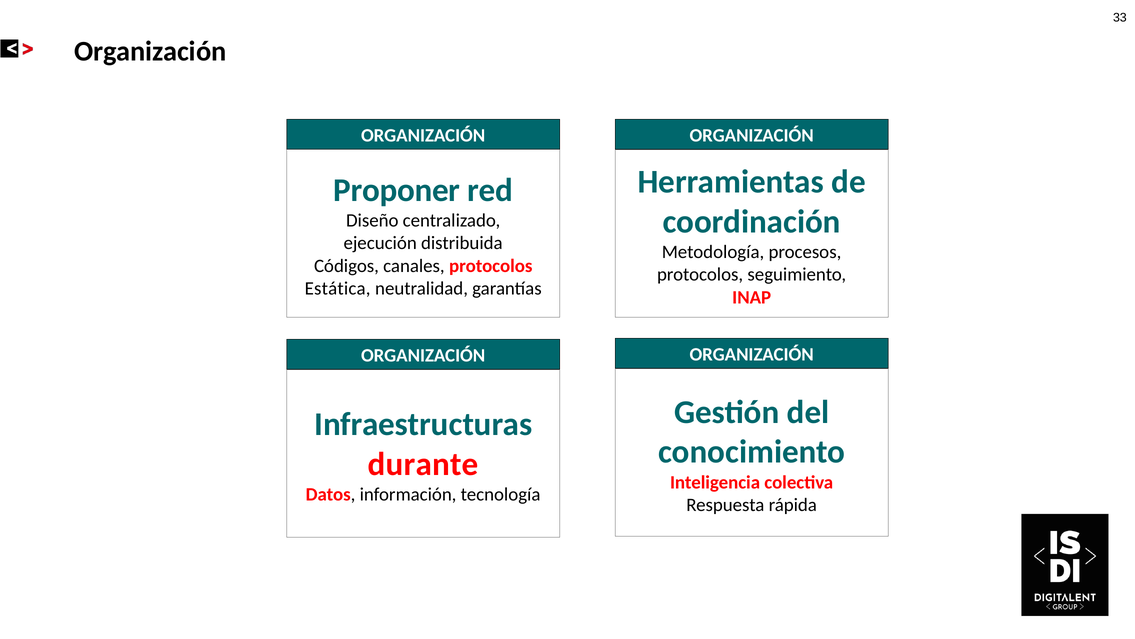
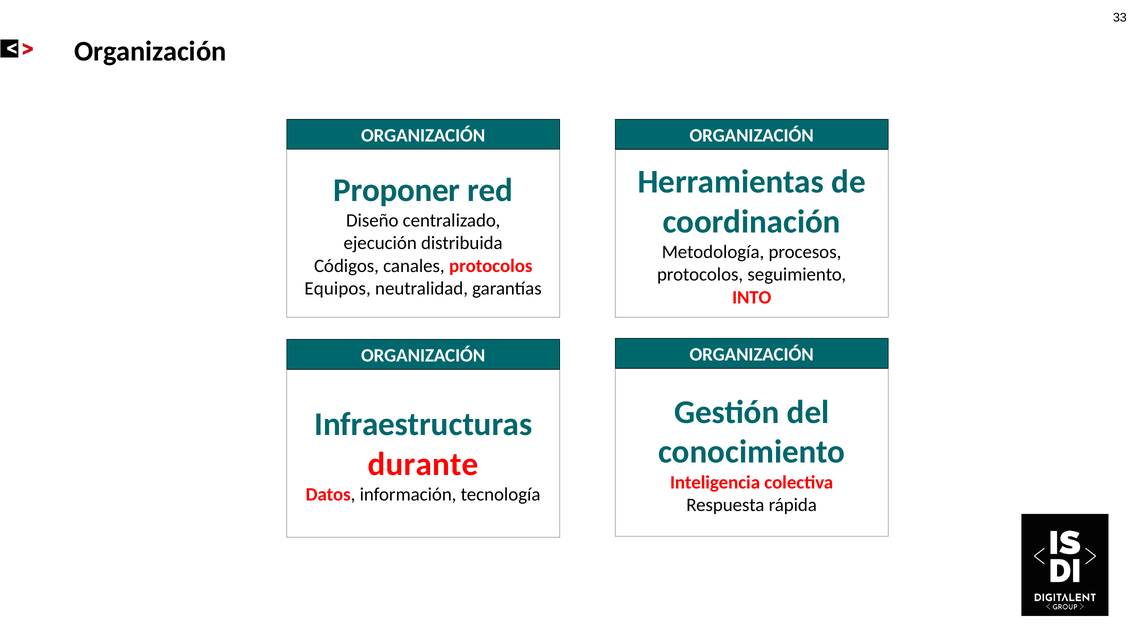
Estática: Estática -> Equipos
INAP: INAP -> INTO
